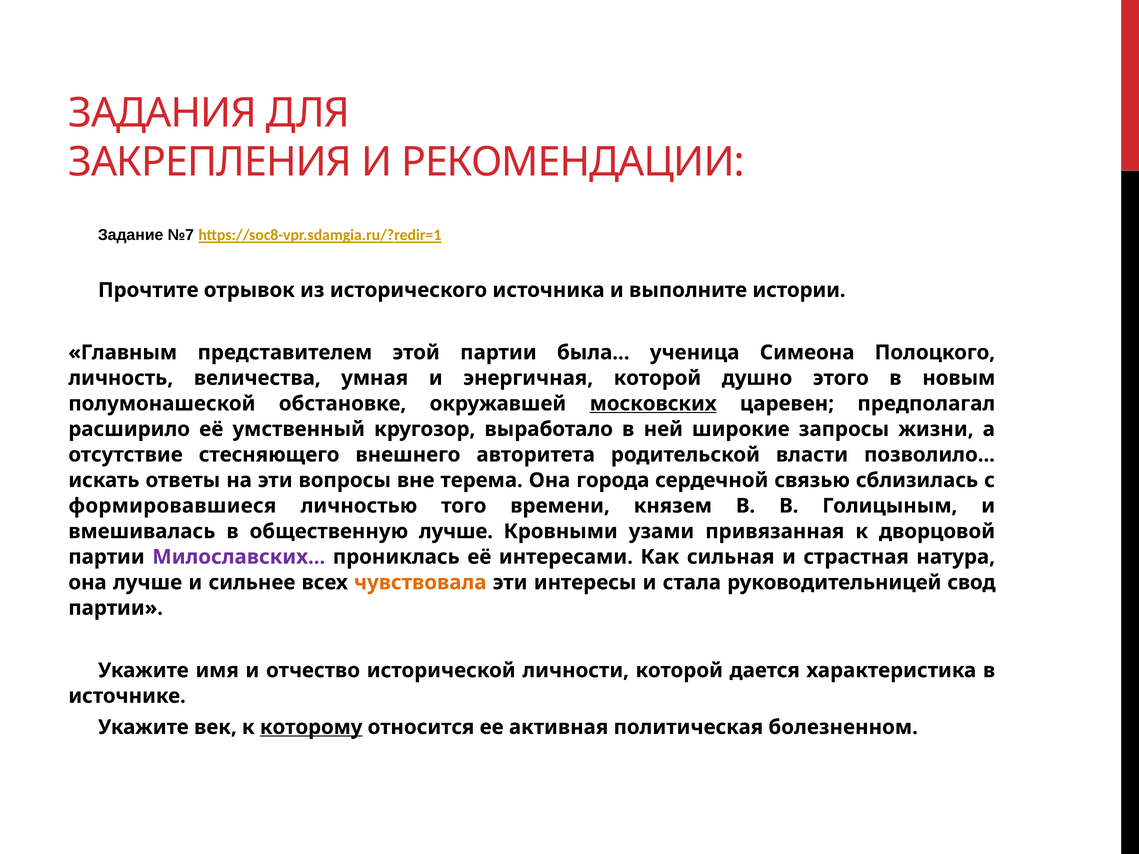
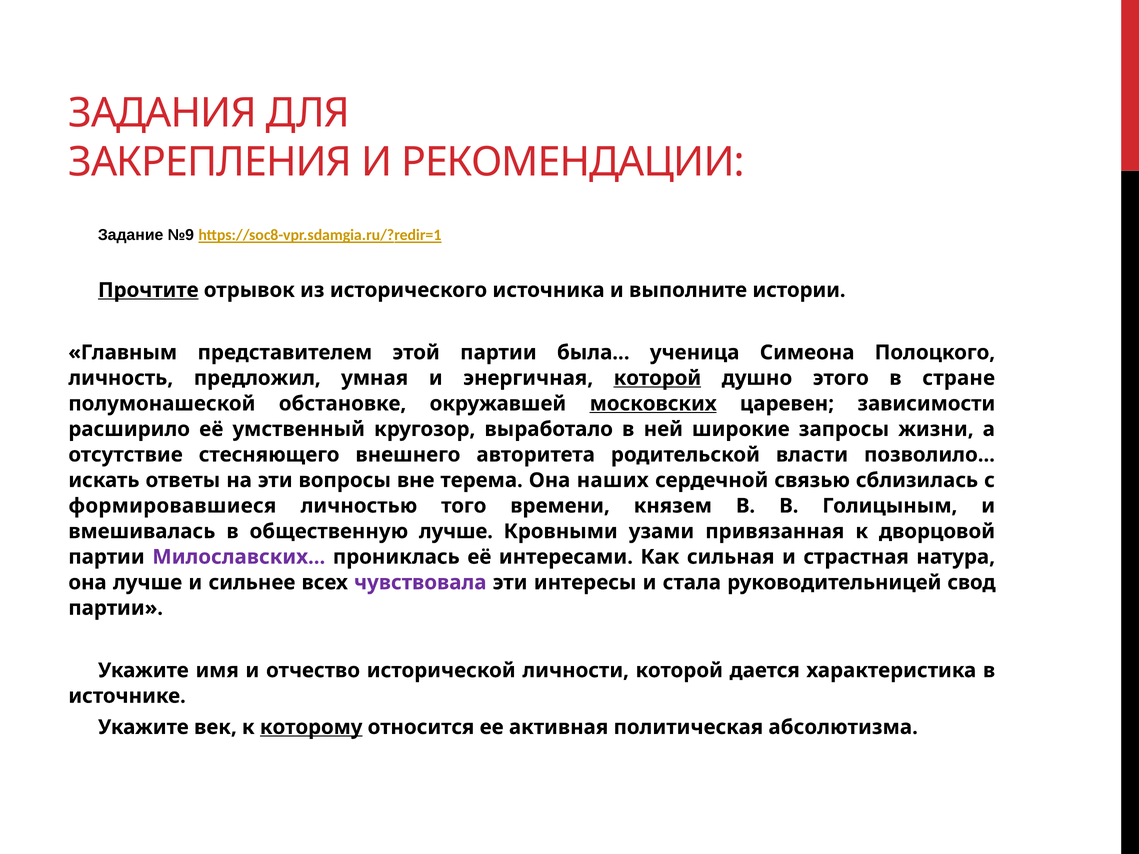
№7: №7 -> №9
Прочтите underline: none -> present
величества: величества -> предложил
которой at (657, 378) underline: none -> present
новым: новым -> стране
предполагал: предполагал -> зависимости
города: города -> наших
чувствовала colour: orange -> purple
болезненном: болезненном -> абсолютизма
